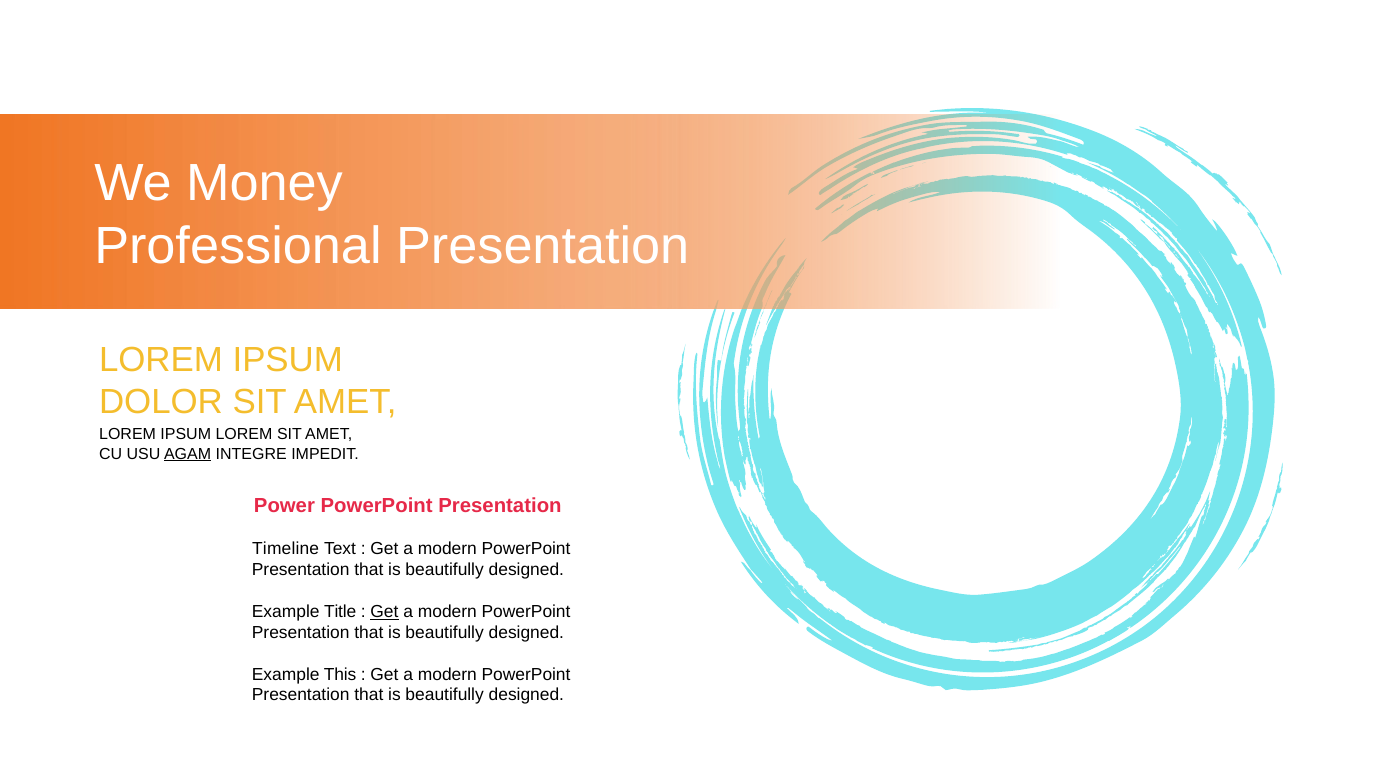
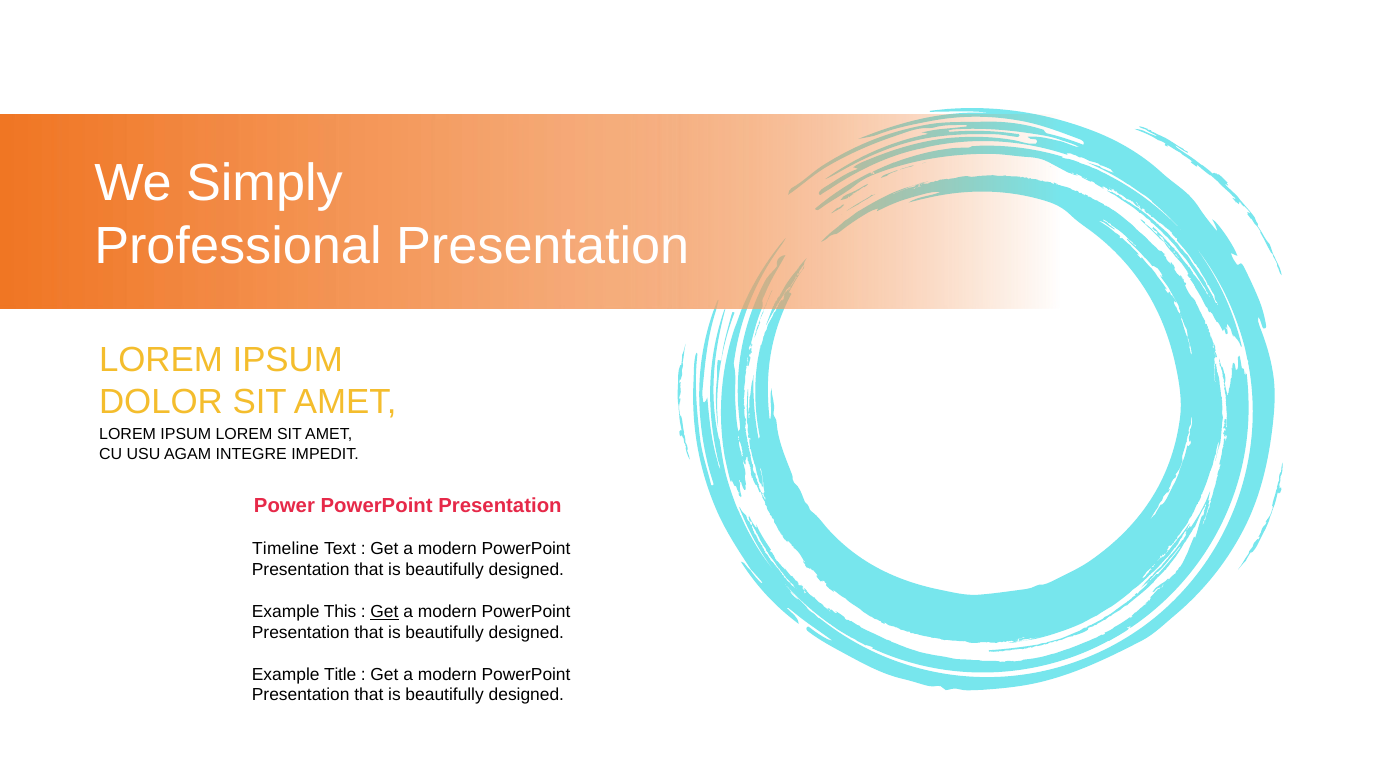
Money: Money -> Simply
AGAM underline: present -> none
Title: Title -> This
This: This -> Title
